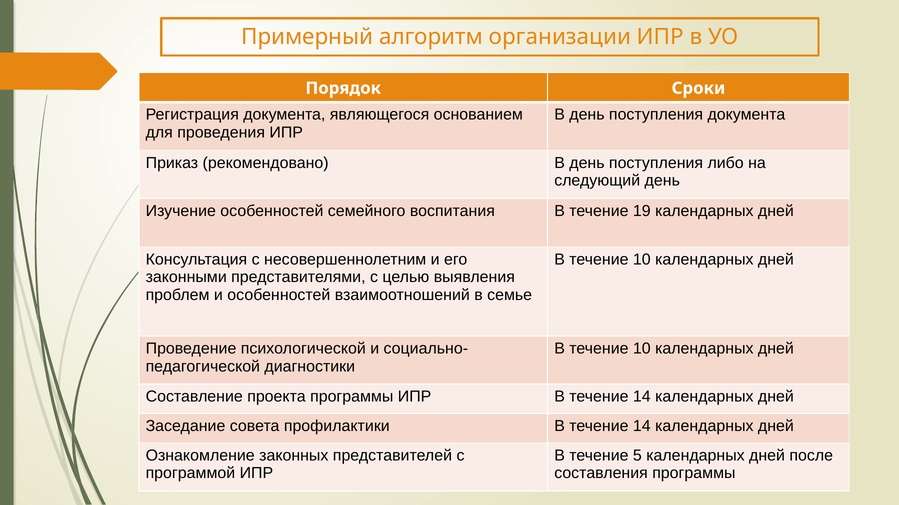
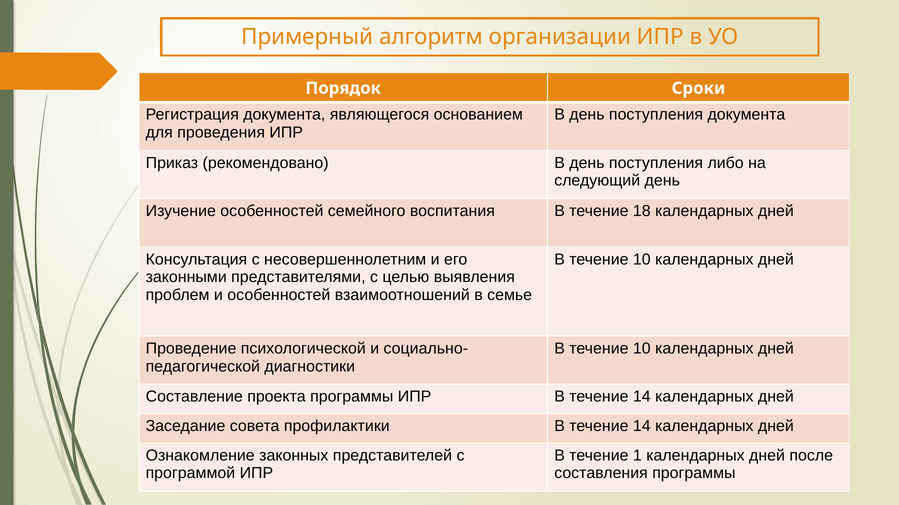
19: 19 -> 18
5: 5 -> 1
